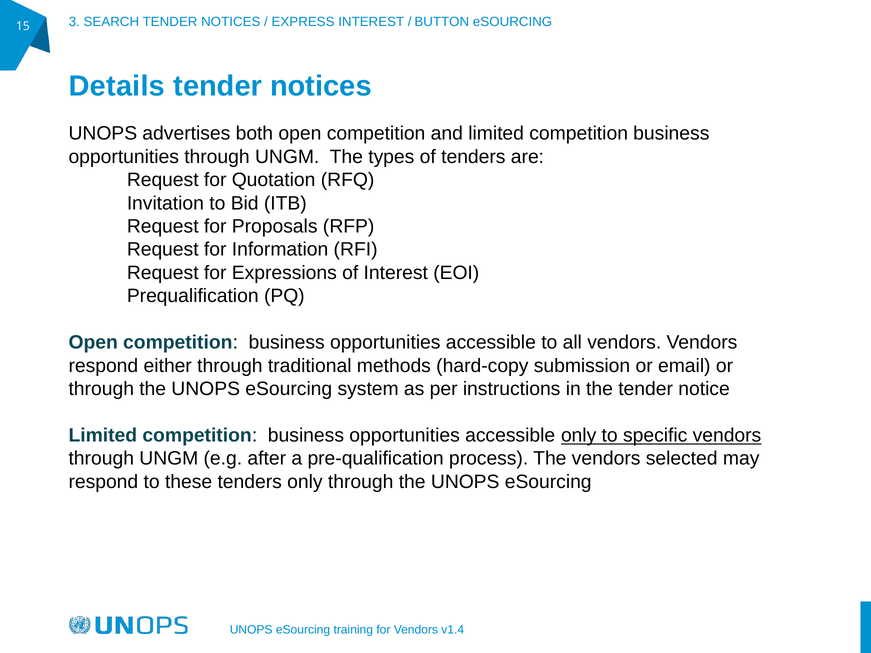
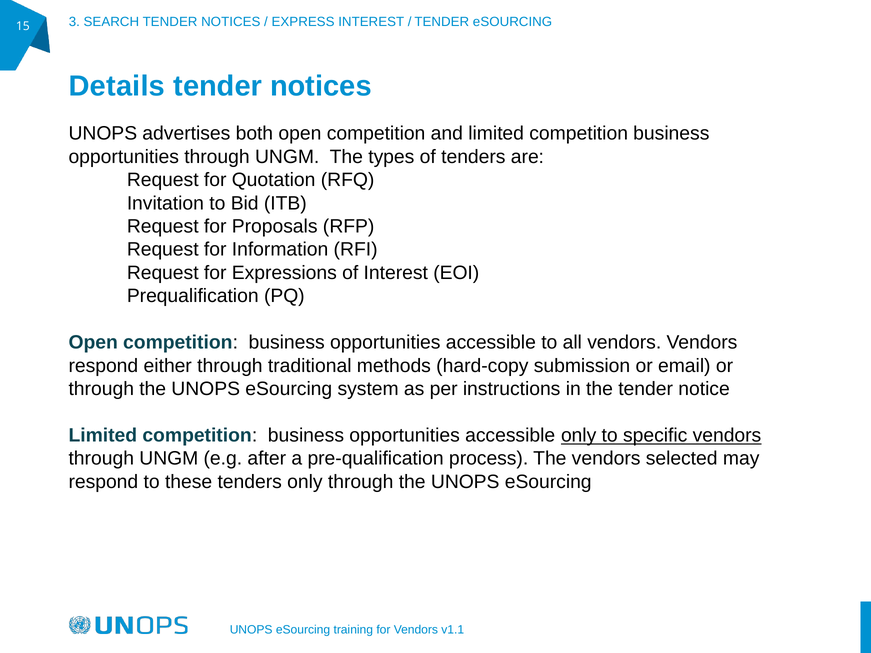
BUTTON at (442, 22): BUTTON -> TENDER
v1.4: v1.4 -> v1.1
